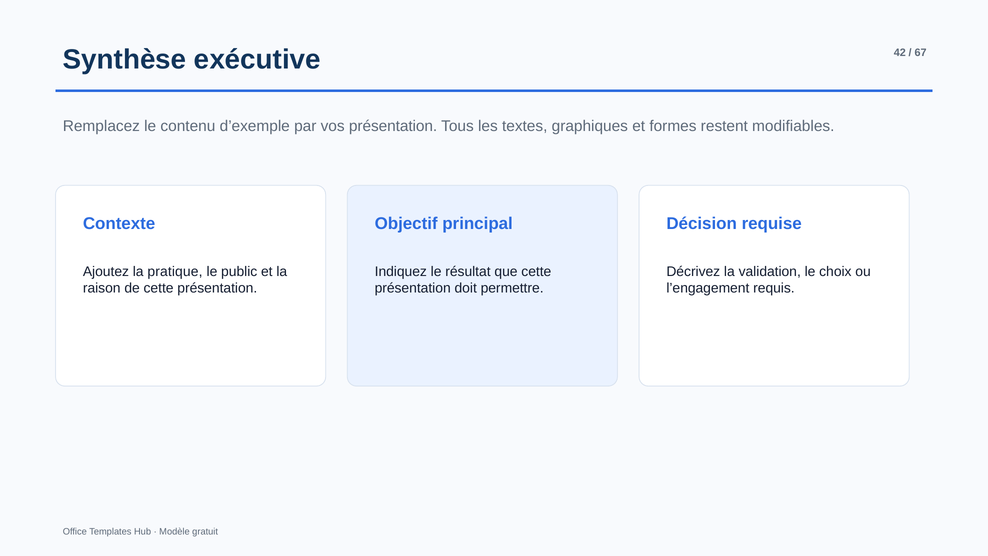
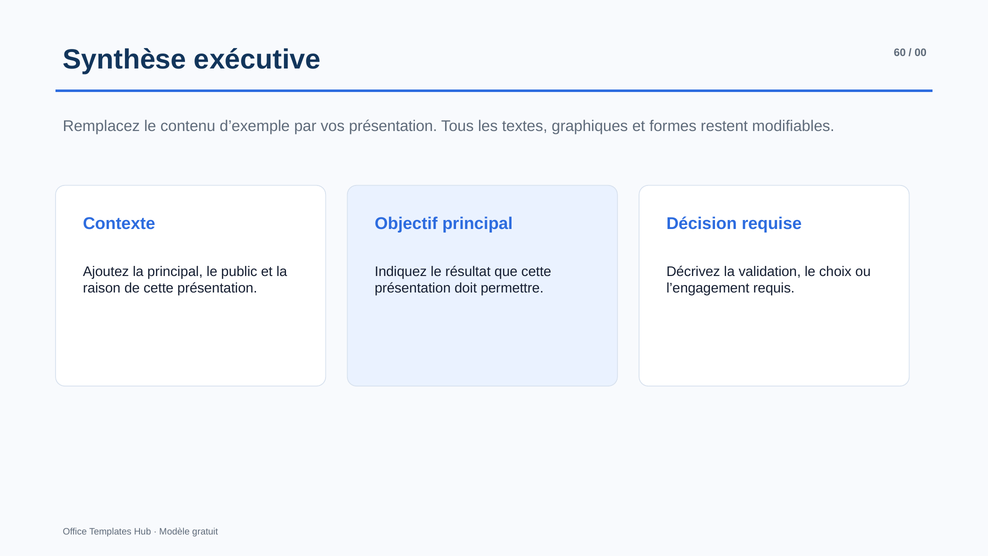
42: 42 -> 60
67: 67 -> 00
la pratique: pratique -> principal
